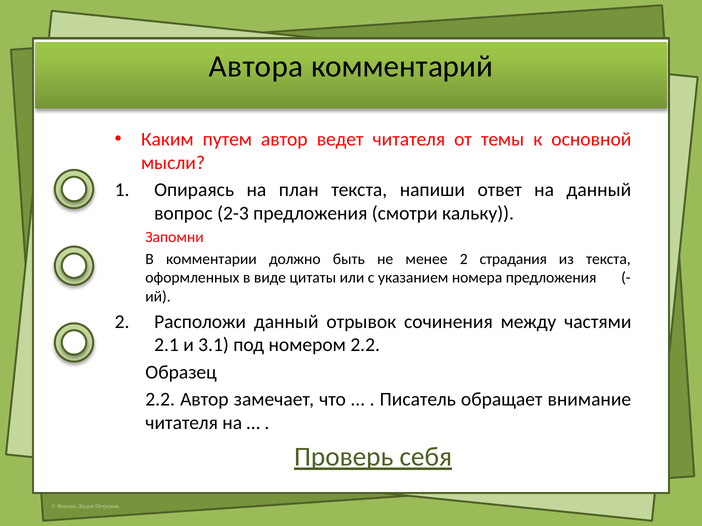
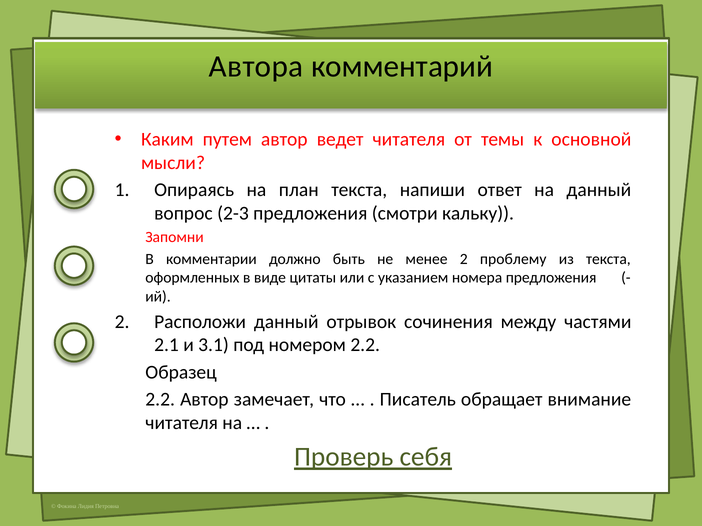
страдания: страдания -> проблему
